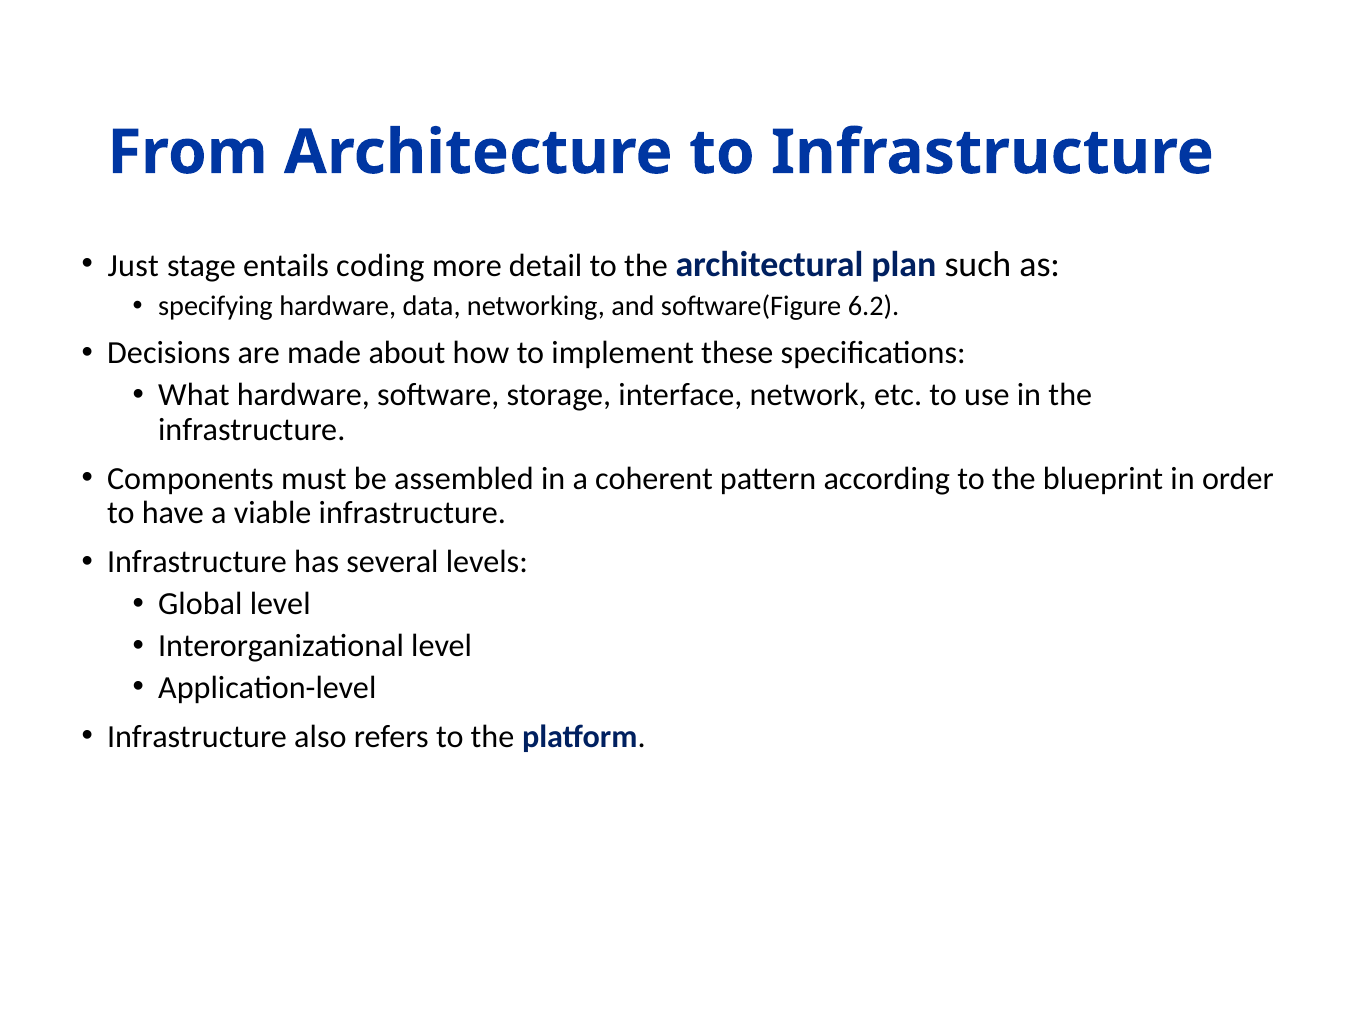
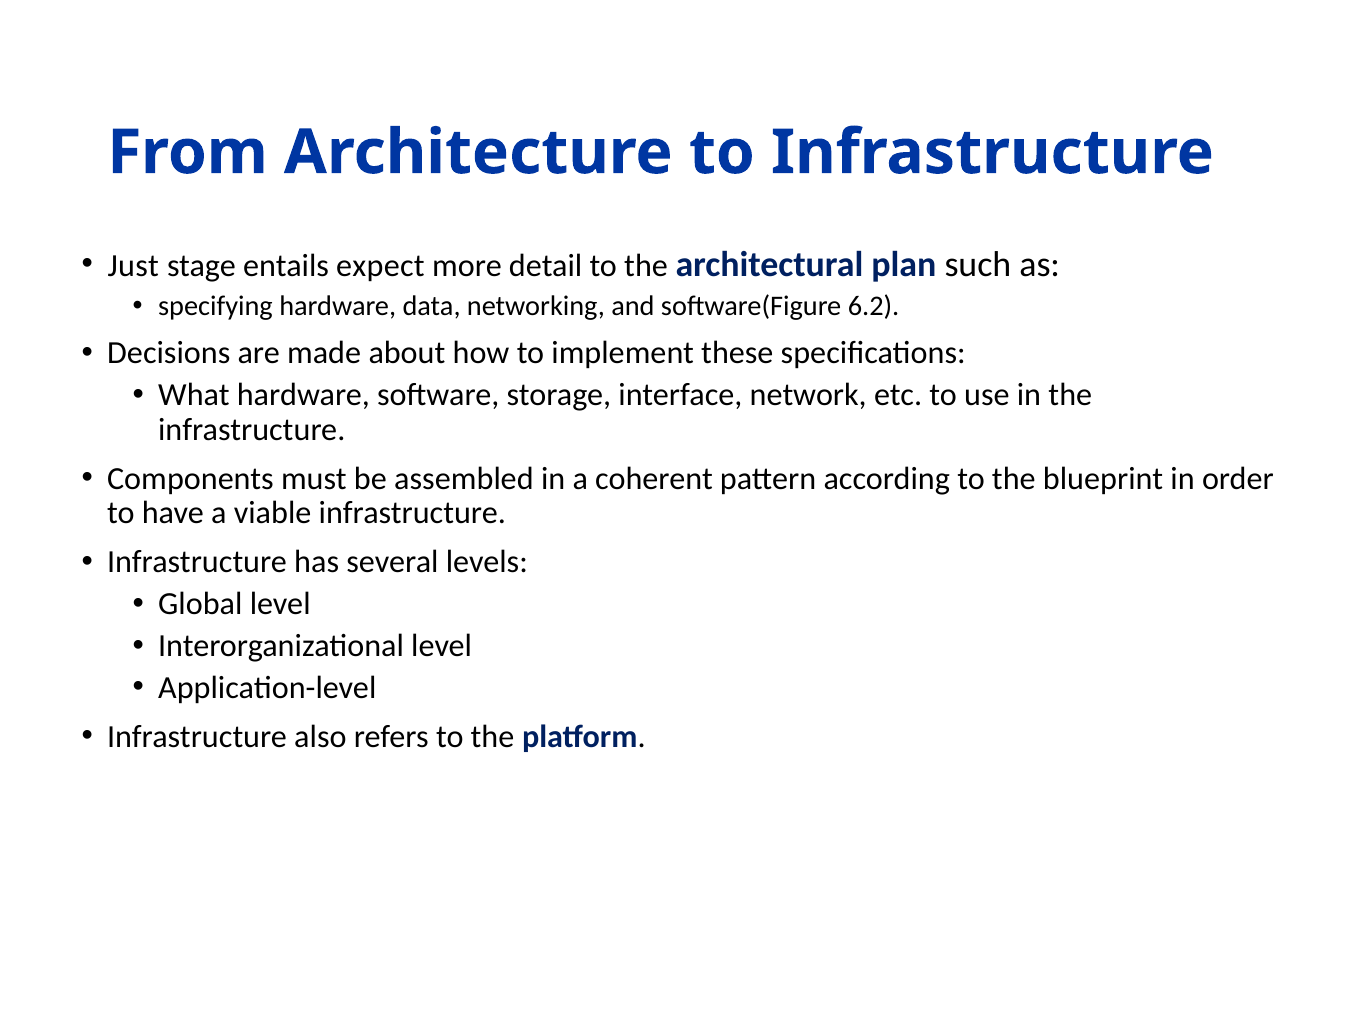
coding: coding -> expect
